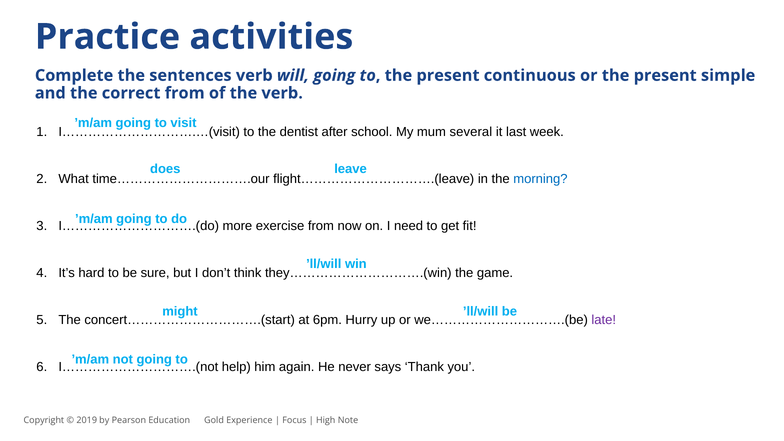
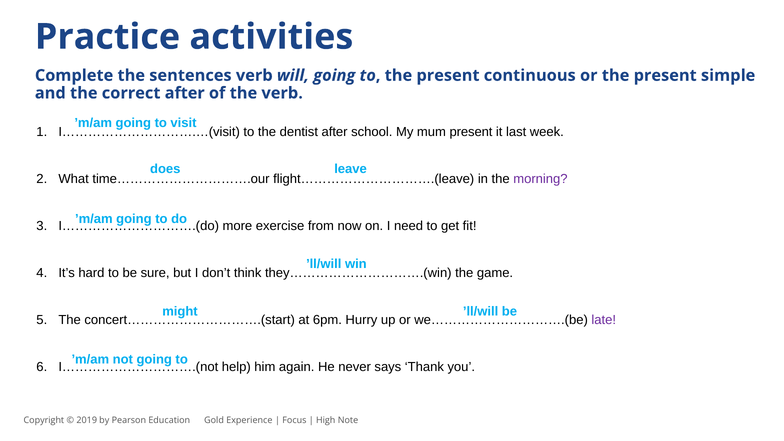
correct from: from -> after
mum several: several -> present
morning colour: blue -> purple
